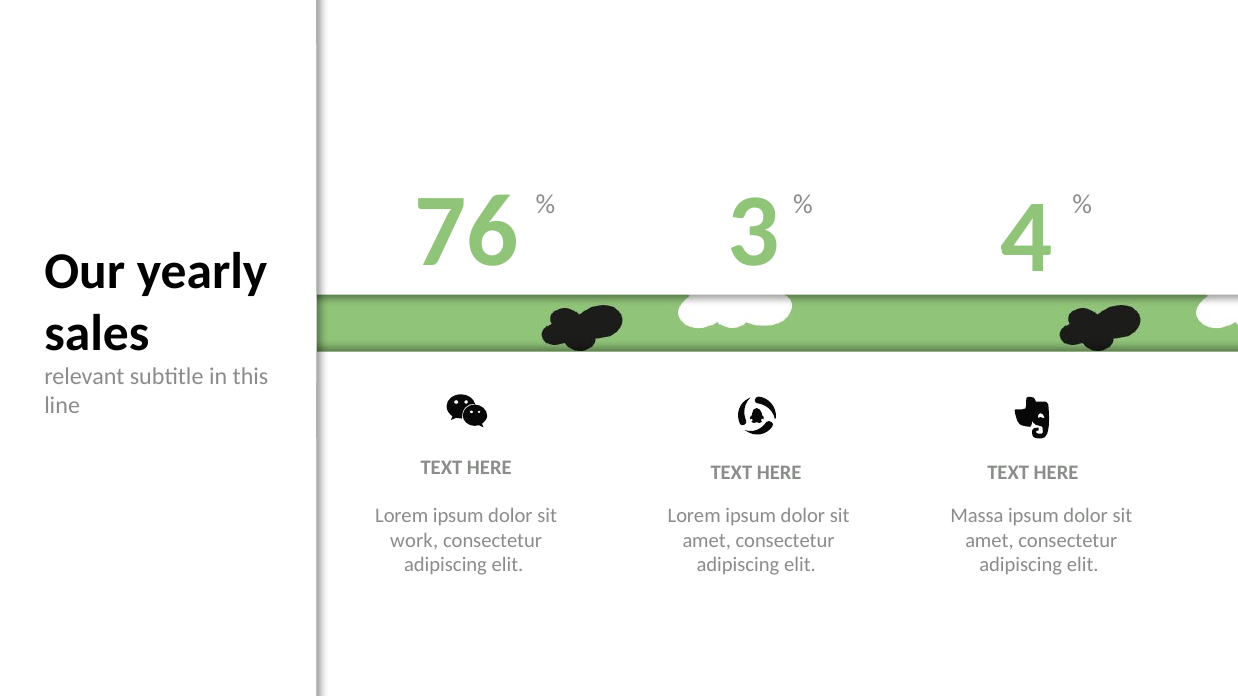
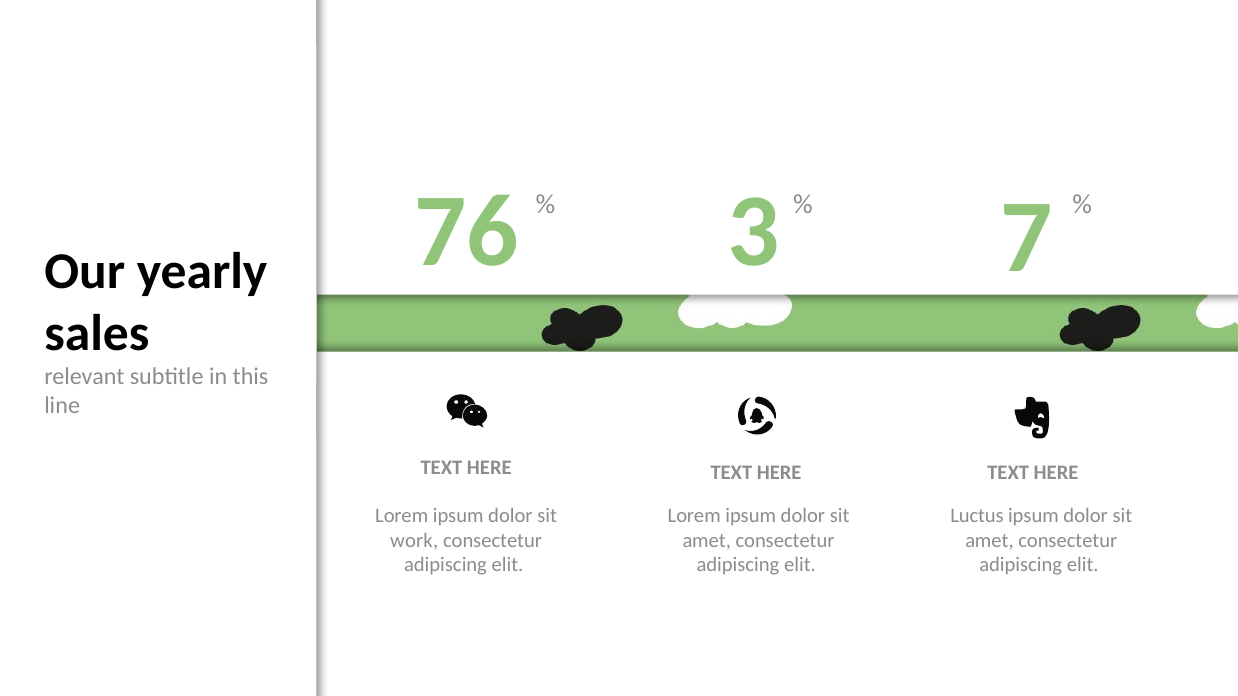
4: 4 -> 7
Massa: Massa -> Luctus
